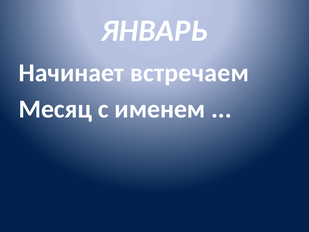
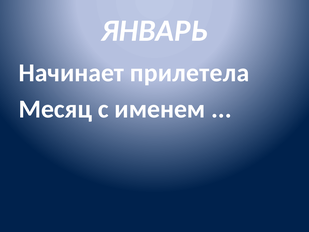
встречаем: встречаем -> прилетела
